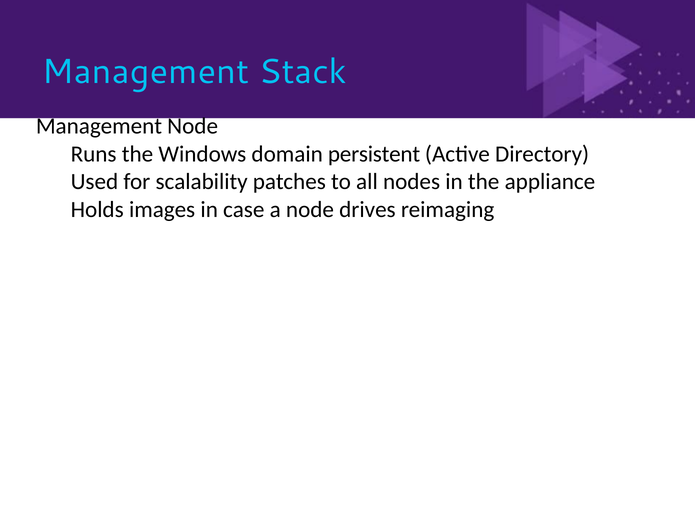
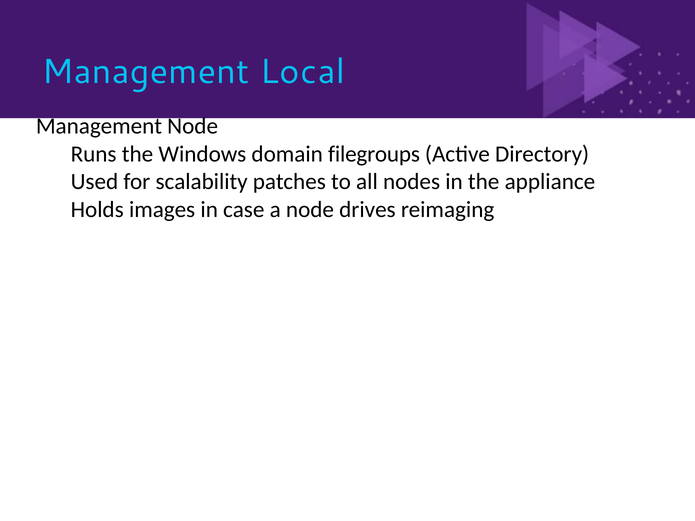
Stack: Stack -> Local
persistent: persistent -> filegroups
